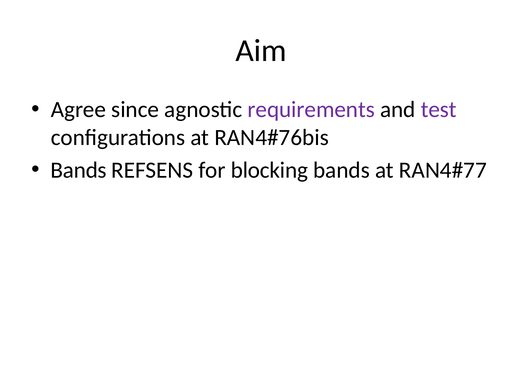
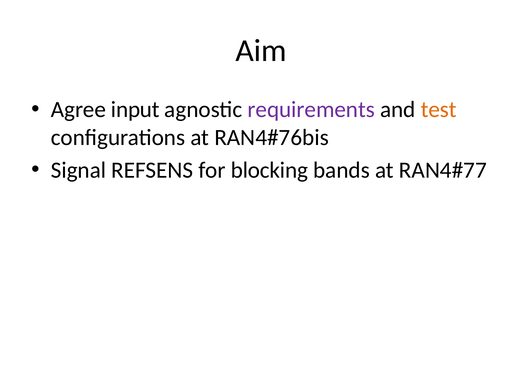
since: since -> input
test colour: purple -> orange
Bands at (79, 170): Bands -> Signal
